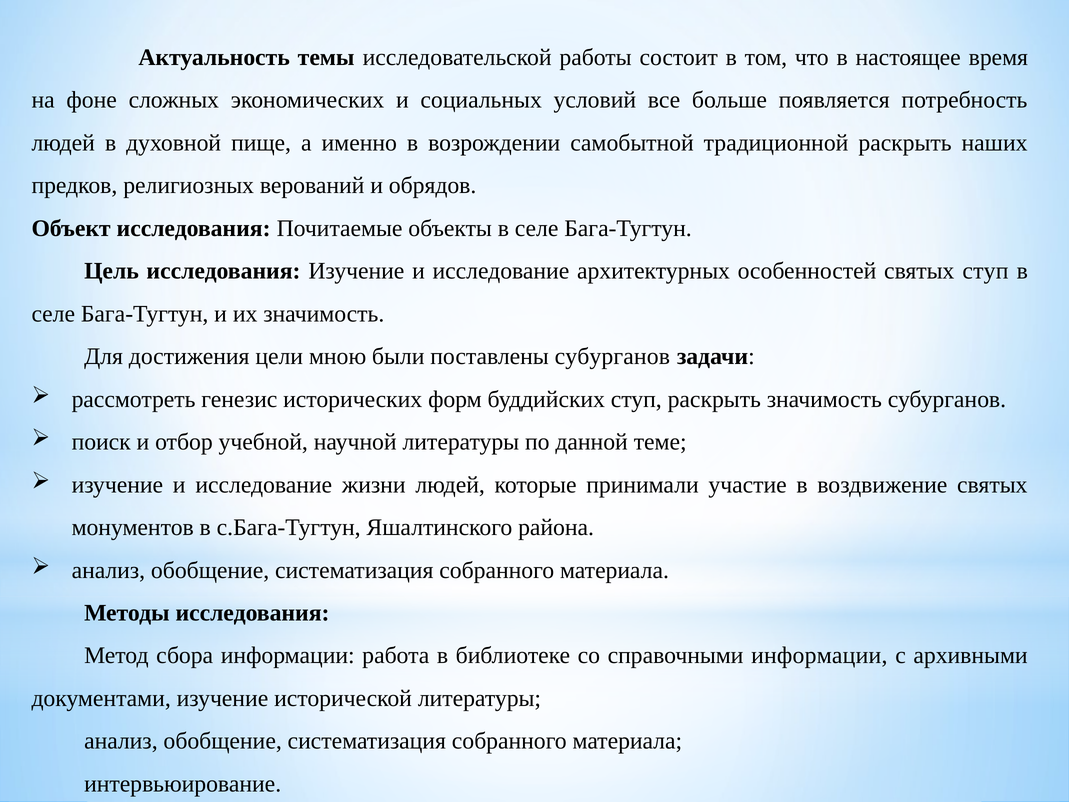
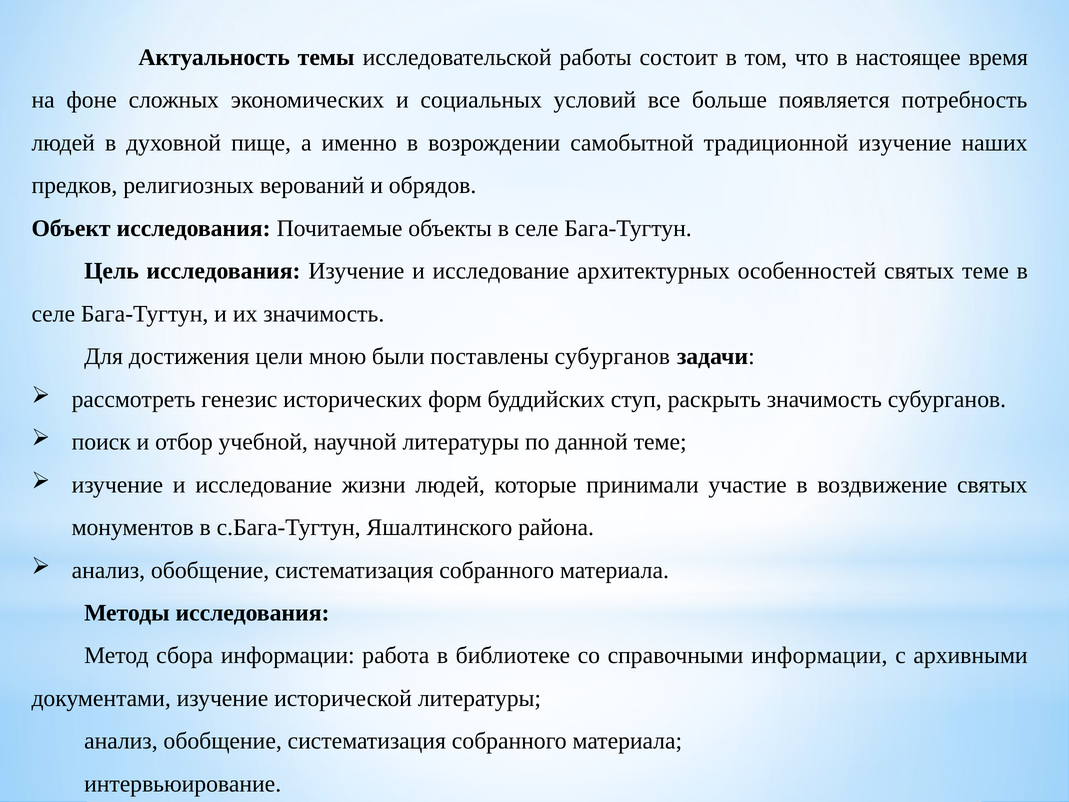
традиционной раскрыть: раскрыть -> изучение
святых ступ: ступ -> теме
